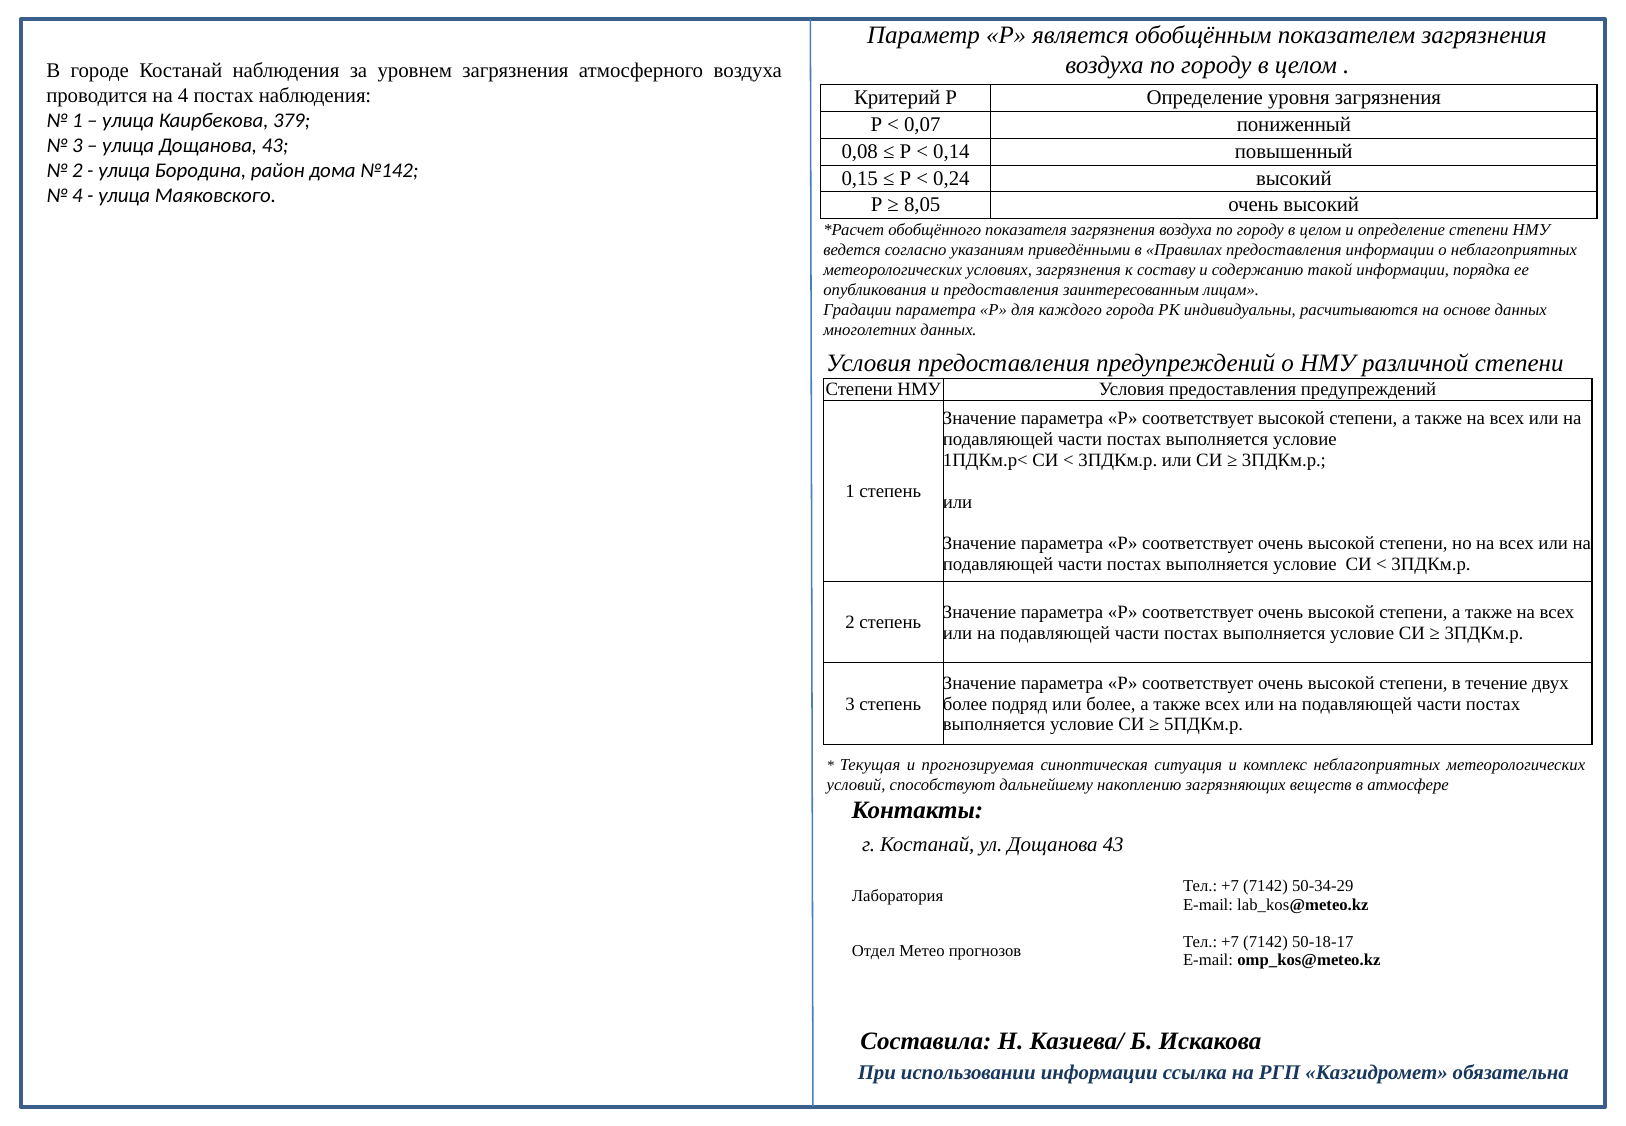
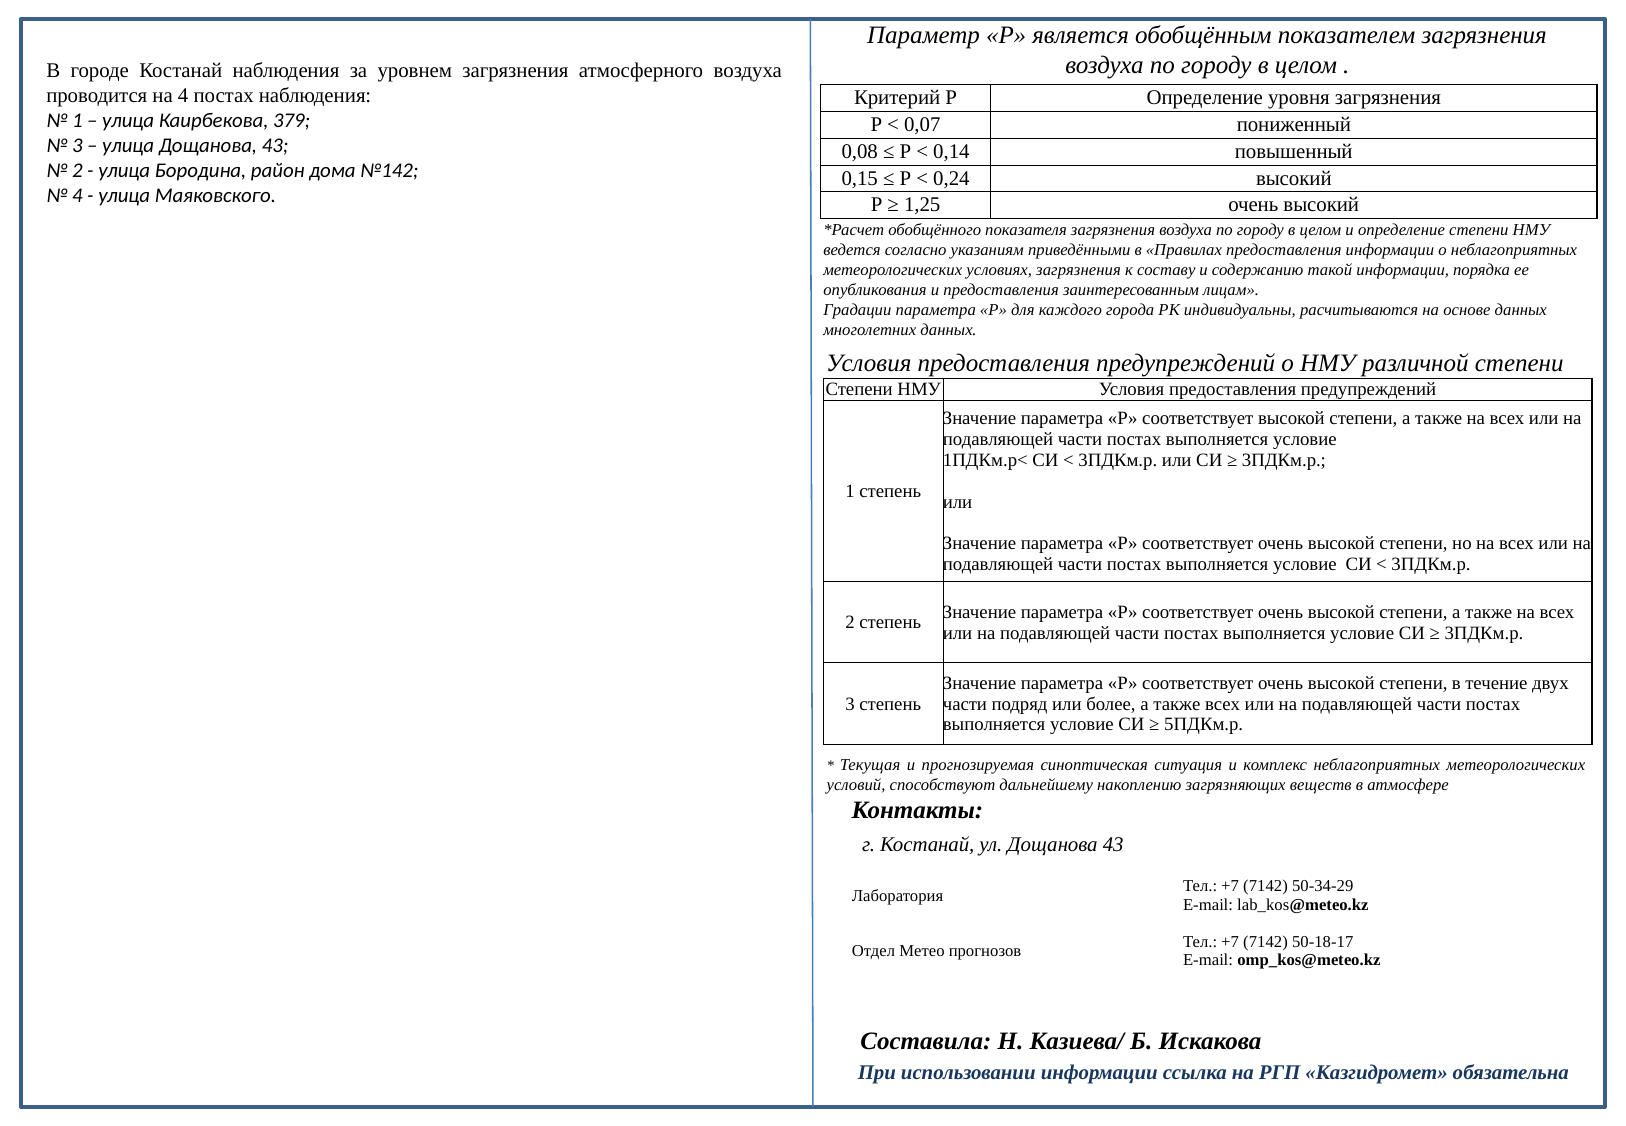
8,05: 8,05 -> 1,25
более at (965, 704): более -> части
